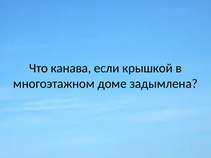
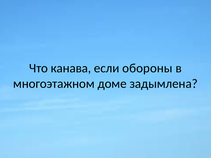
крышкой: крышкой -> обороны
